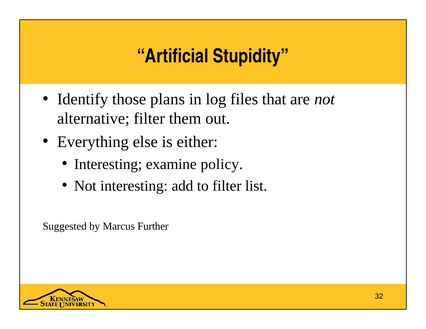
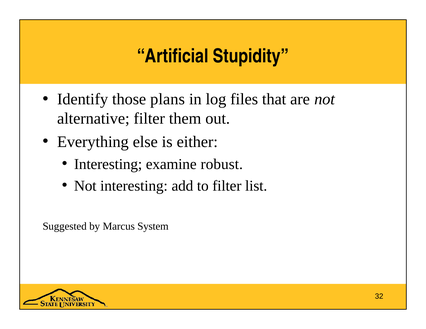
policy: policy -> robust
Further: Further -> System
